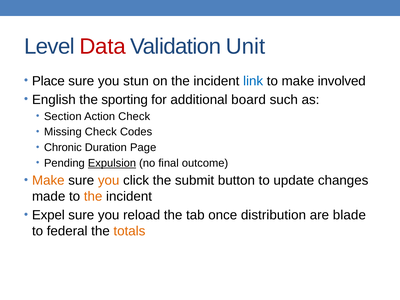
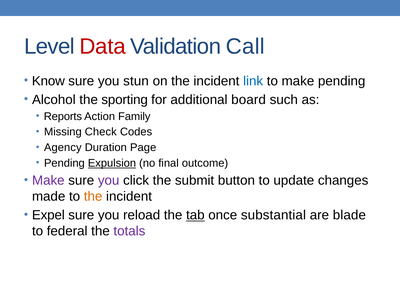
Unit: Unit -> Call
Place: Place -> Know
make involved: involved -> pending
English: English -> Alcohol
Section: Section -> Reports
Action Check: Check -> Family
Chronic: Chronic -> Agency
Make at (48, 181) colour: orange -> purple
you at (109, 181) colour: orange -> purple
tab underline: none -> present
distribution: distribution -> substantial
totals colour: orange -> purple
